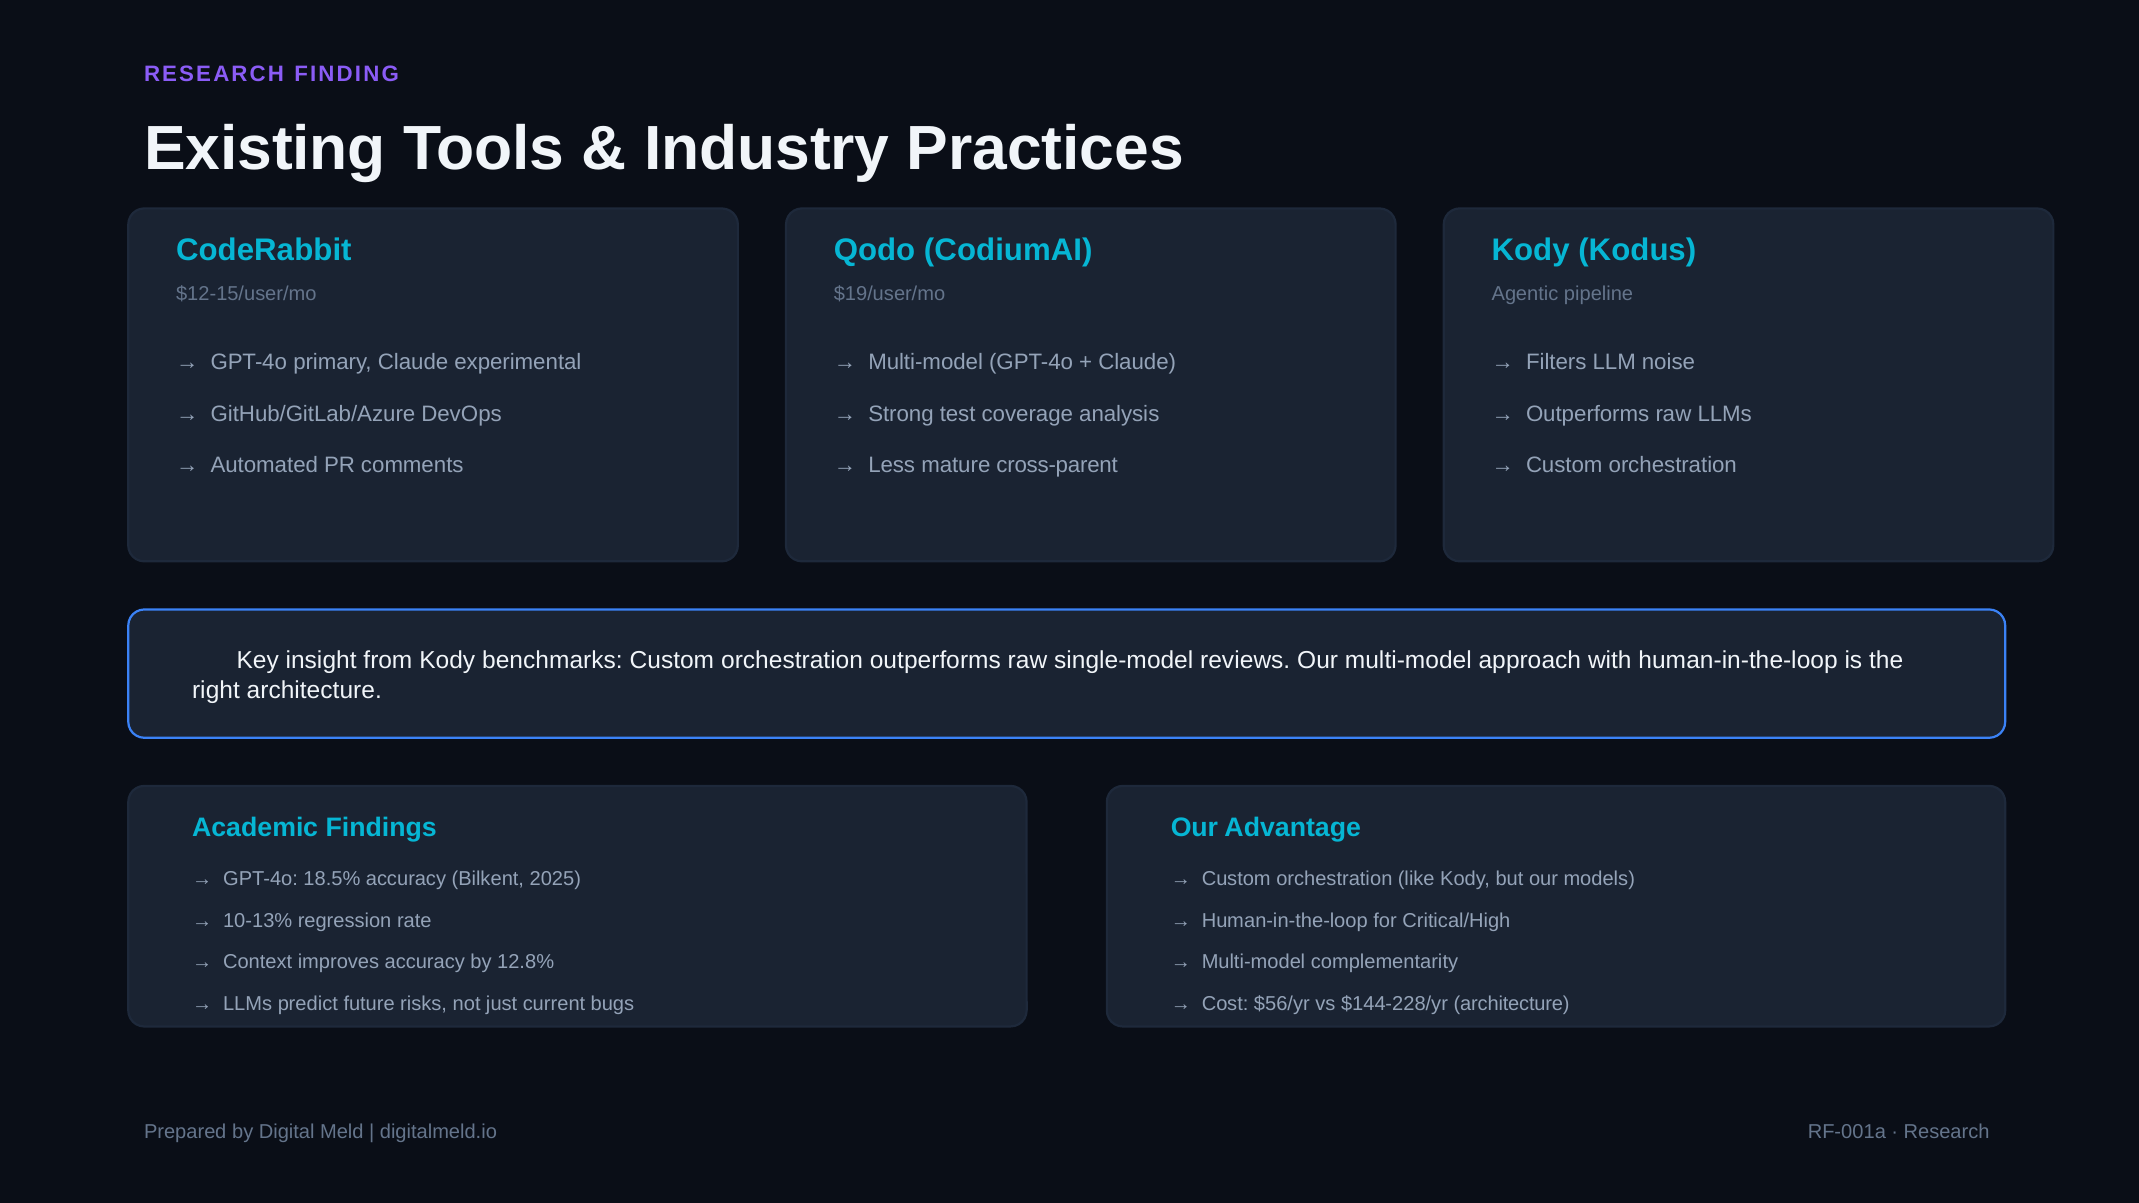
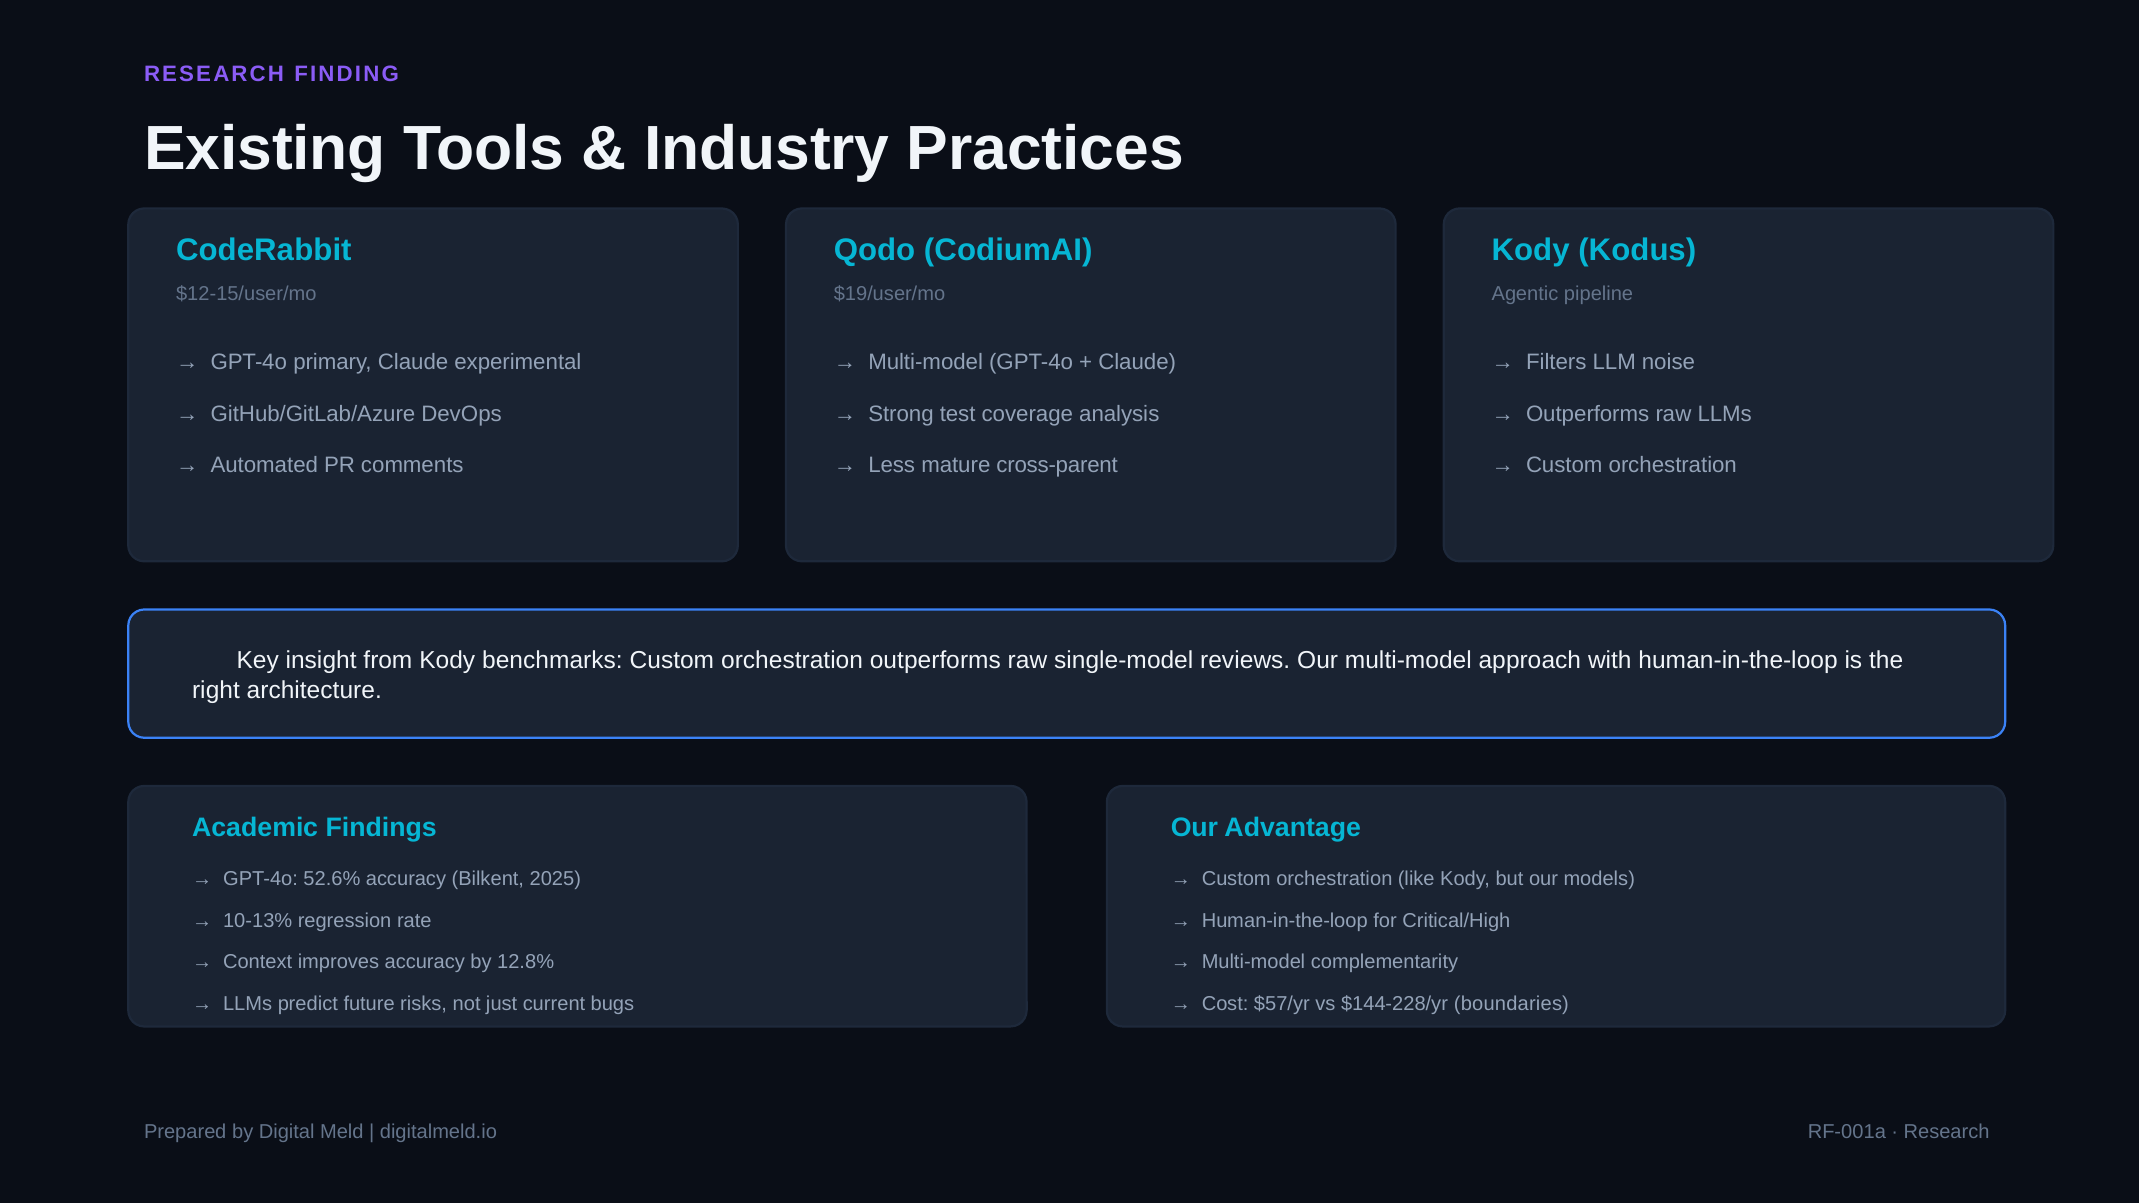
18.5%: 18.5% -> 52.6%
$56/yr: $56/yr -> $57/yr
$144-228/yr architecture: architecture -> boundaries
